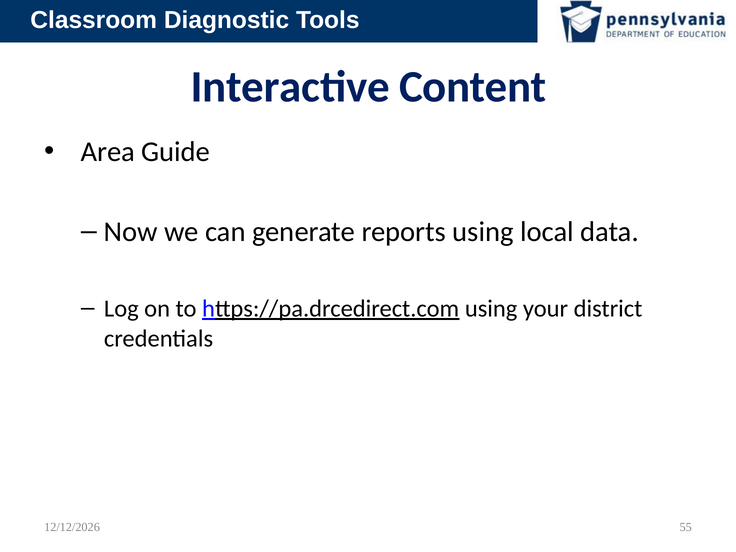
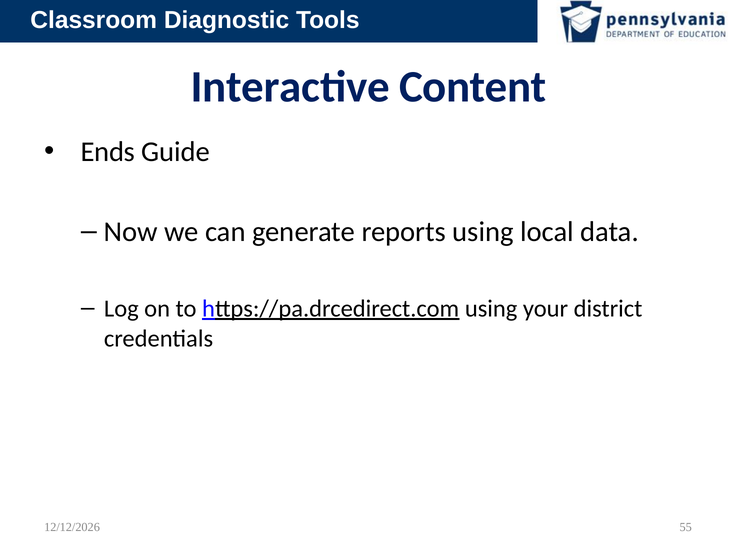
Area: Area -> Ends
